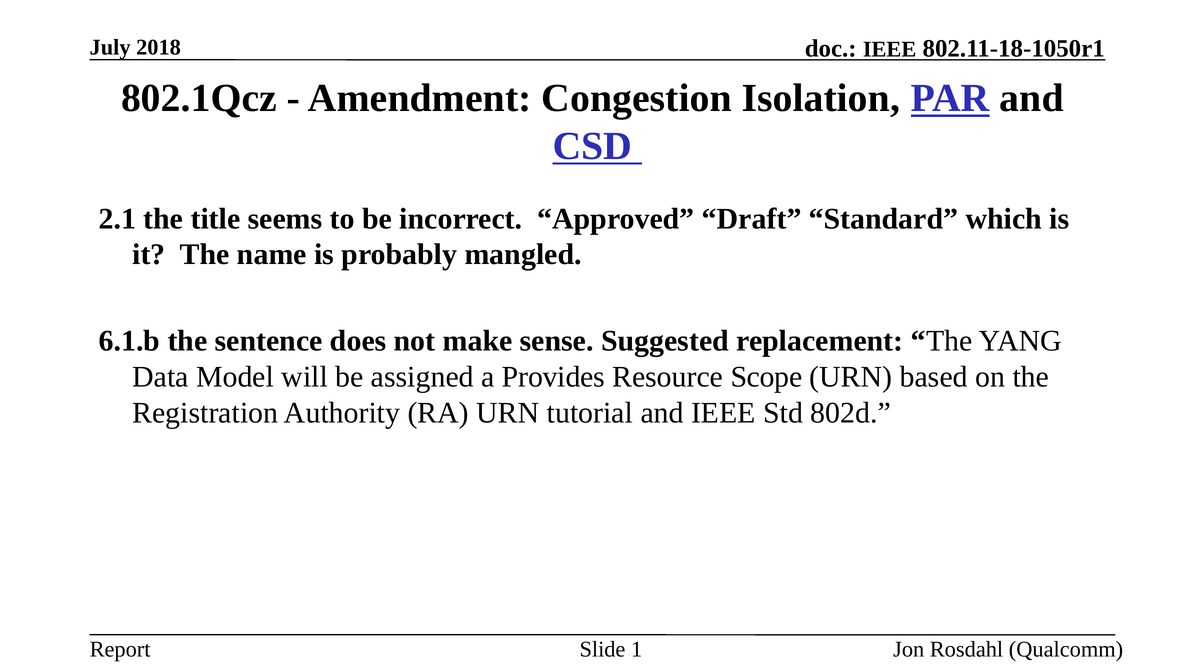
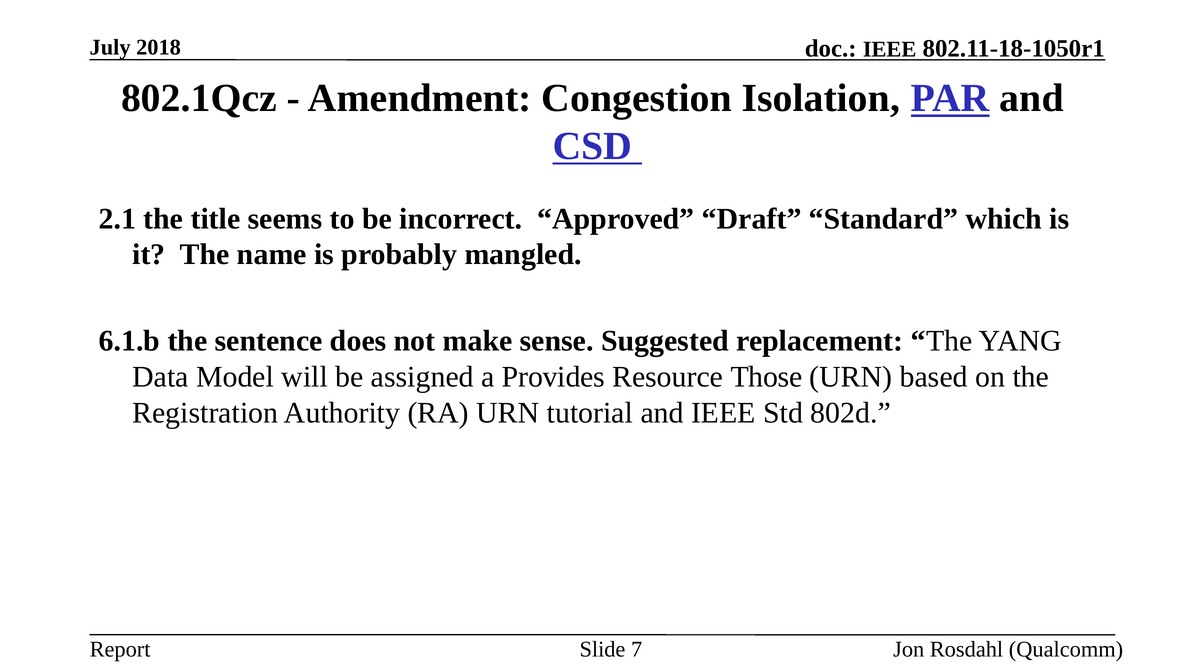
Scope: Scope -> Those
1: 1 -> 7
